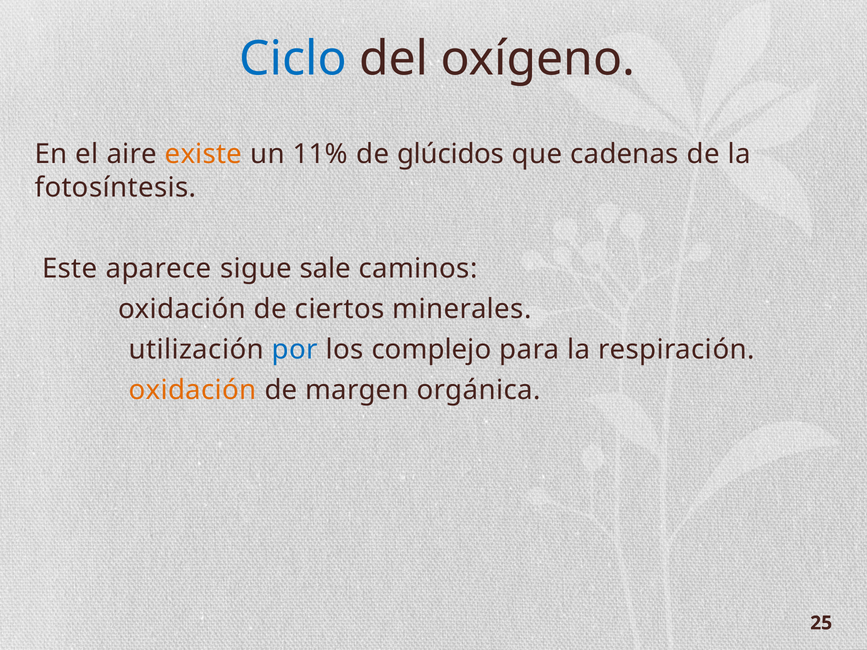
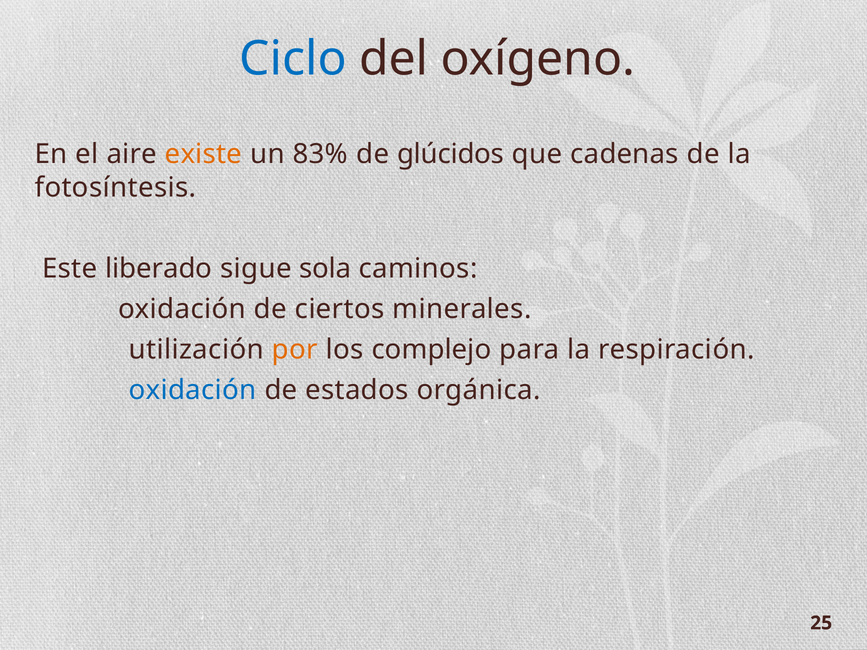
11%: 11% -> 83%
aparece: aparece -> liberado
sale: sale -> sola
por colour: blue -> orange
oxidación at (193, 390) colour: orange -> blue
margen: margen -> estados
